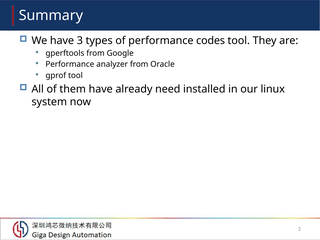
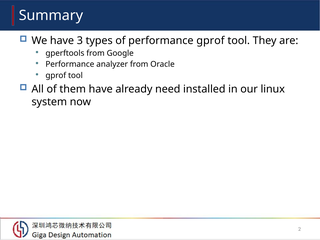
performance codes: codes -> gprof
